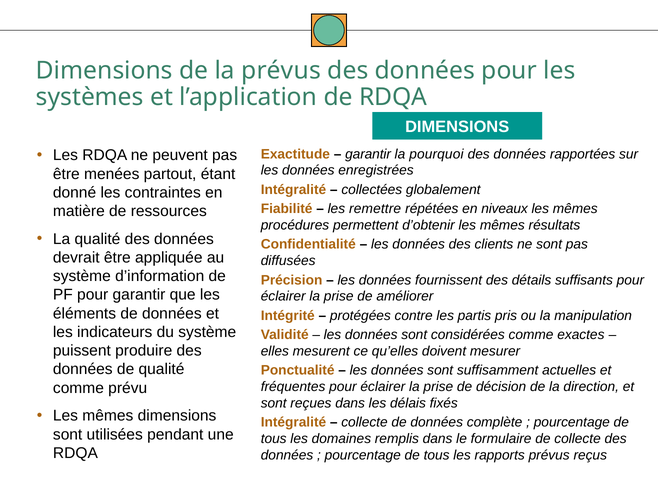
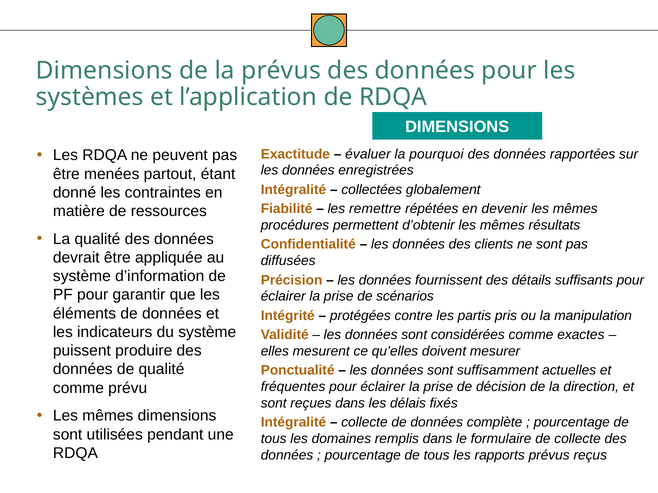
garantir at (368, 154): garantir -> évaluer
niveaux: niveaux -> devenir
améliorer: améliorer -> scénarios
